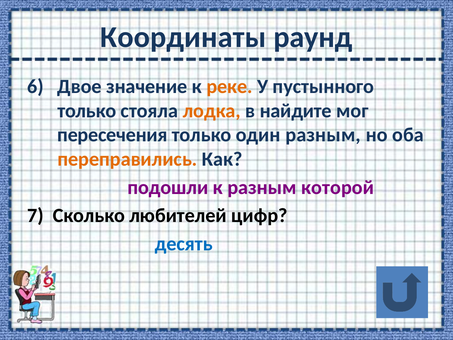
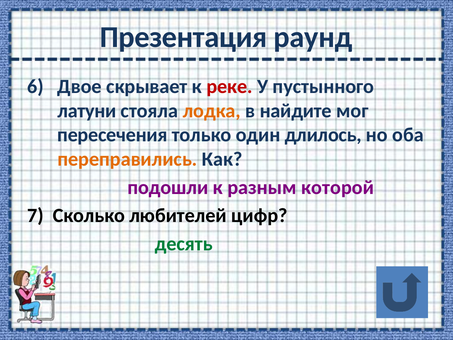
Координаты: Координаты -> Презентация
значение: значение -> скрывает
реке colour: orange -> red
только at (87, 111): только -> латуни
один разным: разным -> длилось
десять colour: blue -> green
